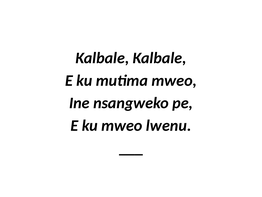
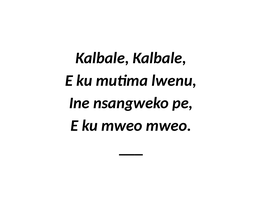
mutima mweo: mweo -> lwenu
mweo lwenu: lwenu -> mweo
